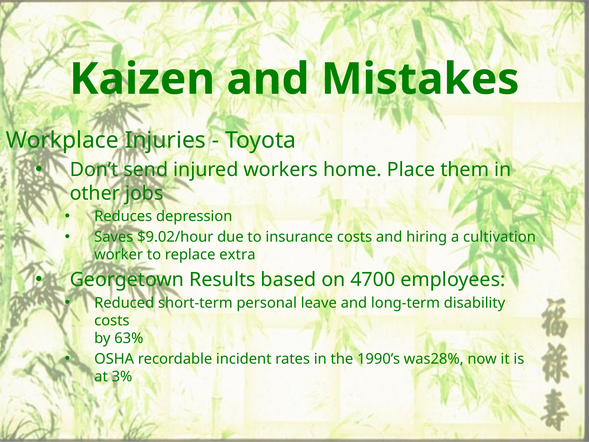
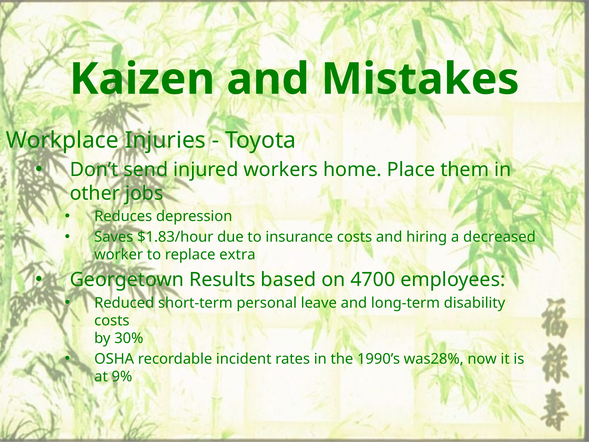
$9.02/hour: $9.02/hour -> $1.83/hour
cultivation: cultivation -> decreased
63%: 63% -> 30%
3%: 3% -> 9%
